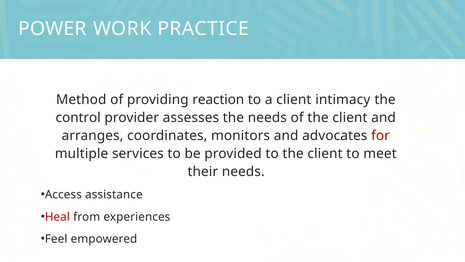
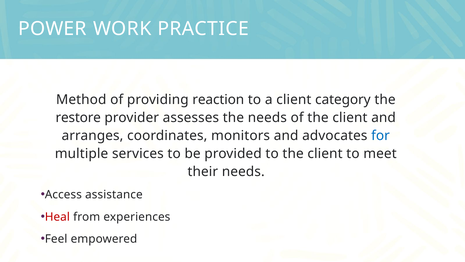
intimacy: intimacy -> category
control: control -> restore
for colour: red -> blue
